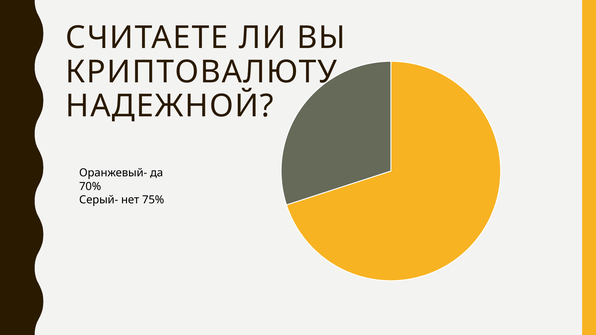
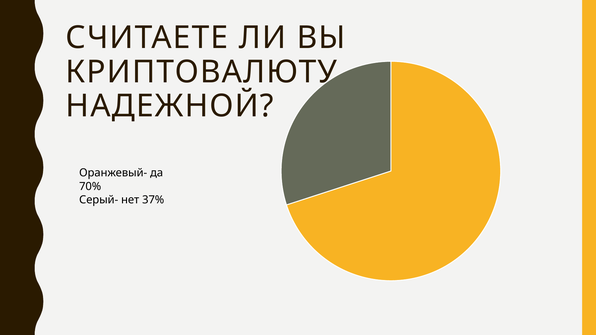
75%: 75% -> 37%
